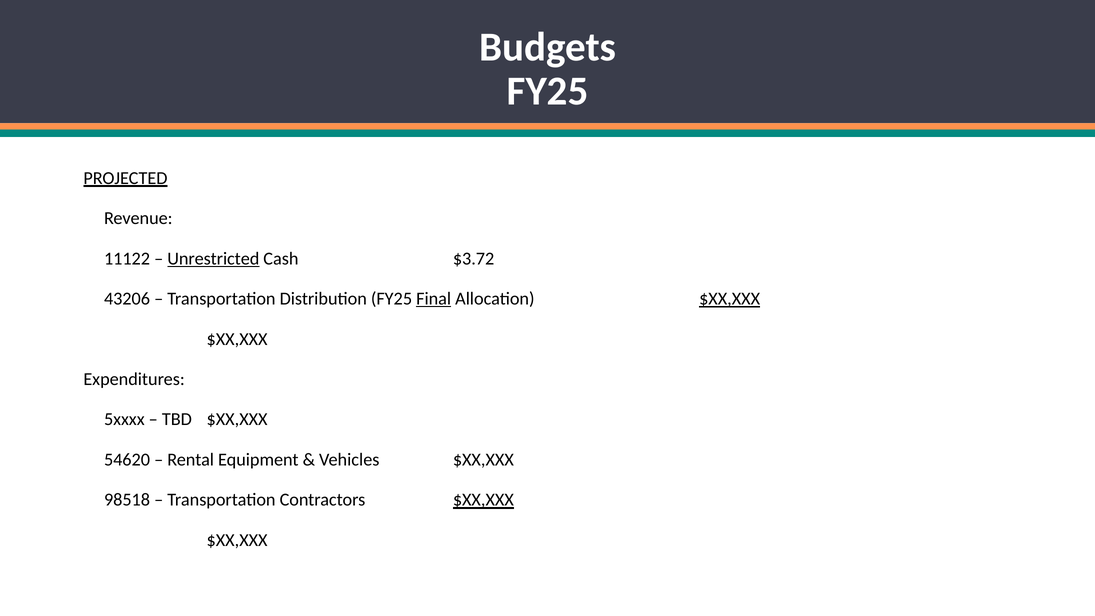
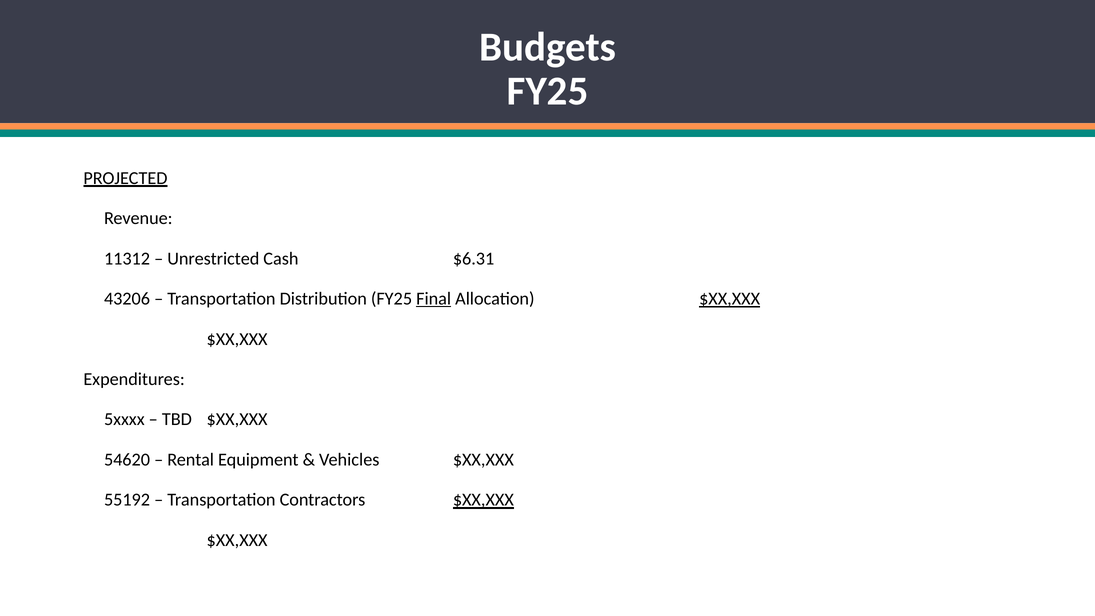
11122: 11122 -> 11312
Unrestricted underline: present -> none
$3.72: $3.72 -> $6.31
98518: 98518 -> 55192
